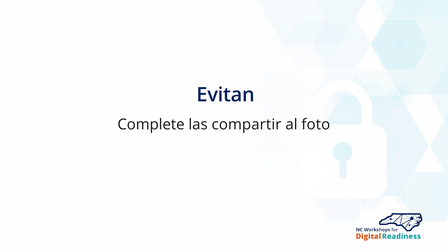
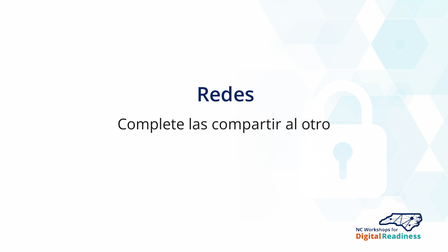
Evitan: Evitan -> Redes
foto: foto -> otro
